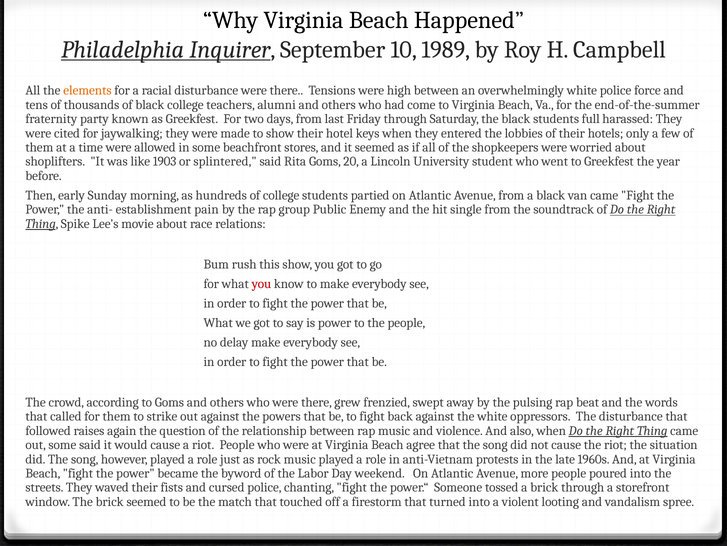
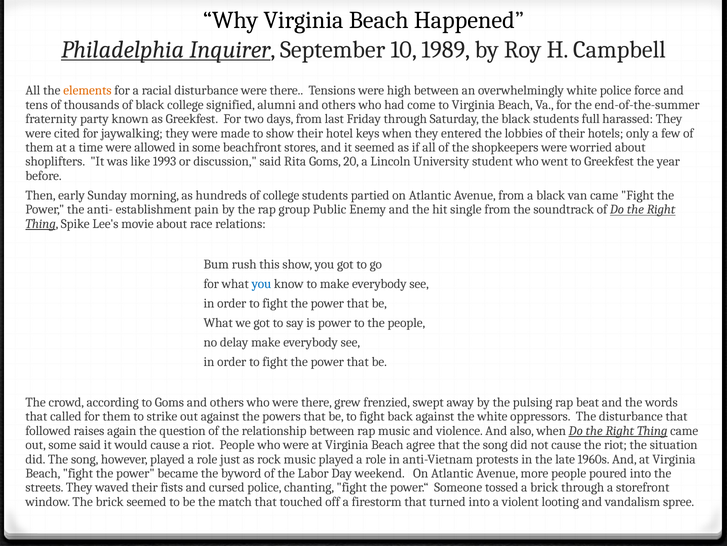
teachers: teachers -> signified
1903: 1903 -> 1993
splintered: splintered -> discussion
you at (261, 283) colour: red -> blue
